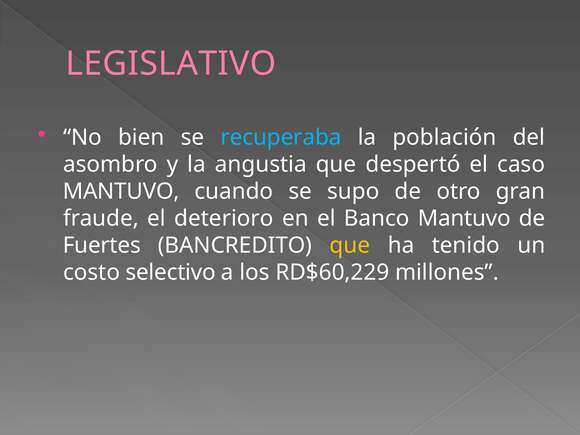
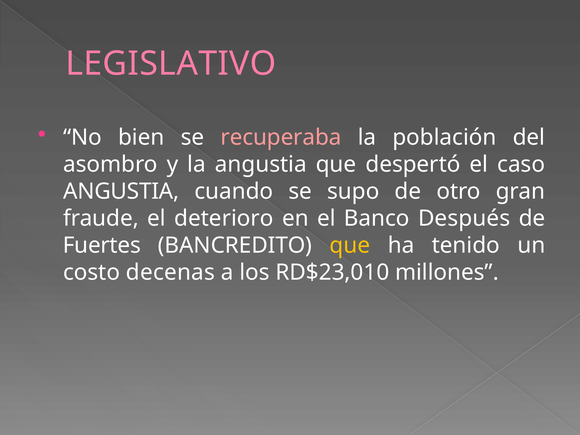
recuperaba colour: light blue -> pink
MANTUVO at (121, 191): MANTUVO -> ANGUSTIA
Banco Mantuvo: Mantuvo -> Después
selectivo: selectivo -> decenas
RD$60,229: RD$60,229 -> RD$23,010
